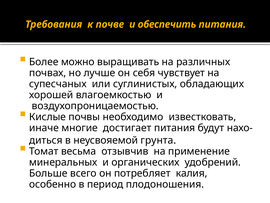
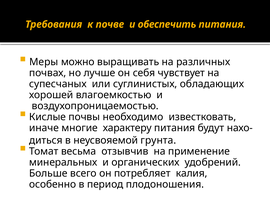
Более: Более -> Меры
достигает: достигает -> характеру
